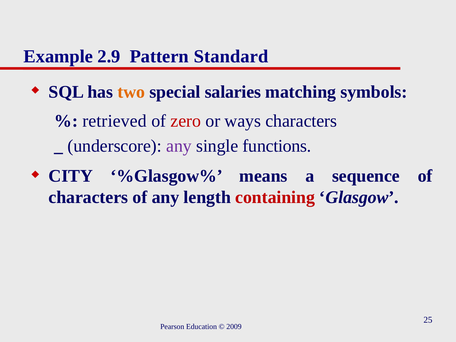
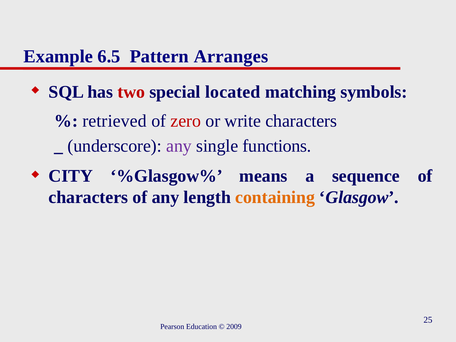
2.9: 2.9 -> 6.5
Standard: Standard -> Arranges
two colour: orange -> red
salaries: salaries -> located
ways: ways -> write
containing colour: red -> orange
